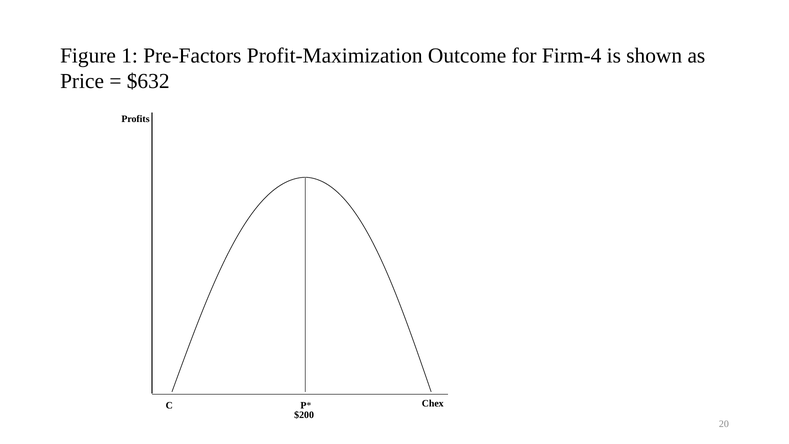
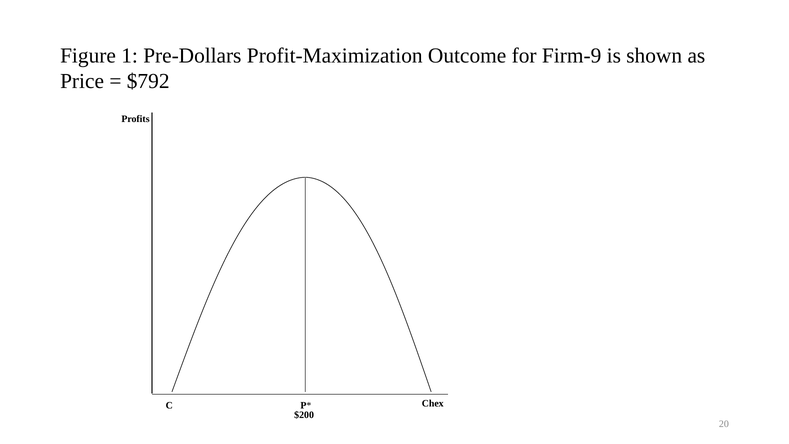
Pre-Factors: Pre-Factors -> Pre-Dollars
Firm-4: Firm-4 -> Firm-9
$632: $632 -> $792
